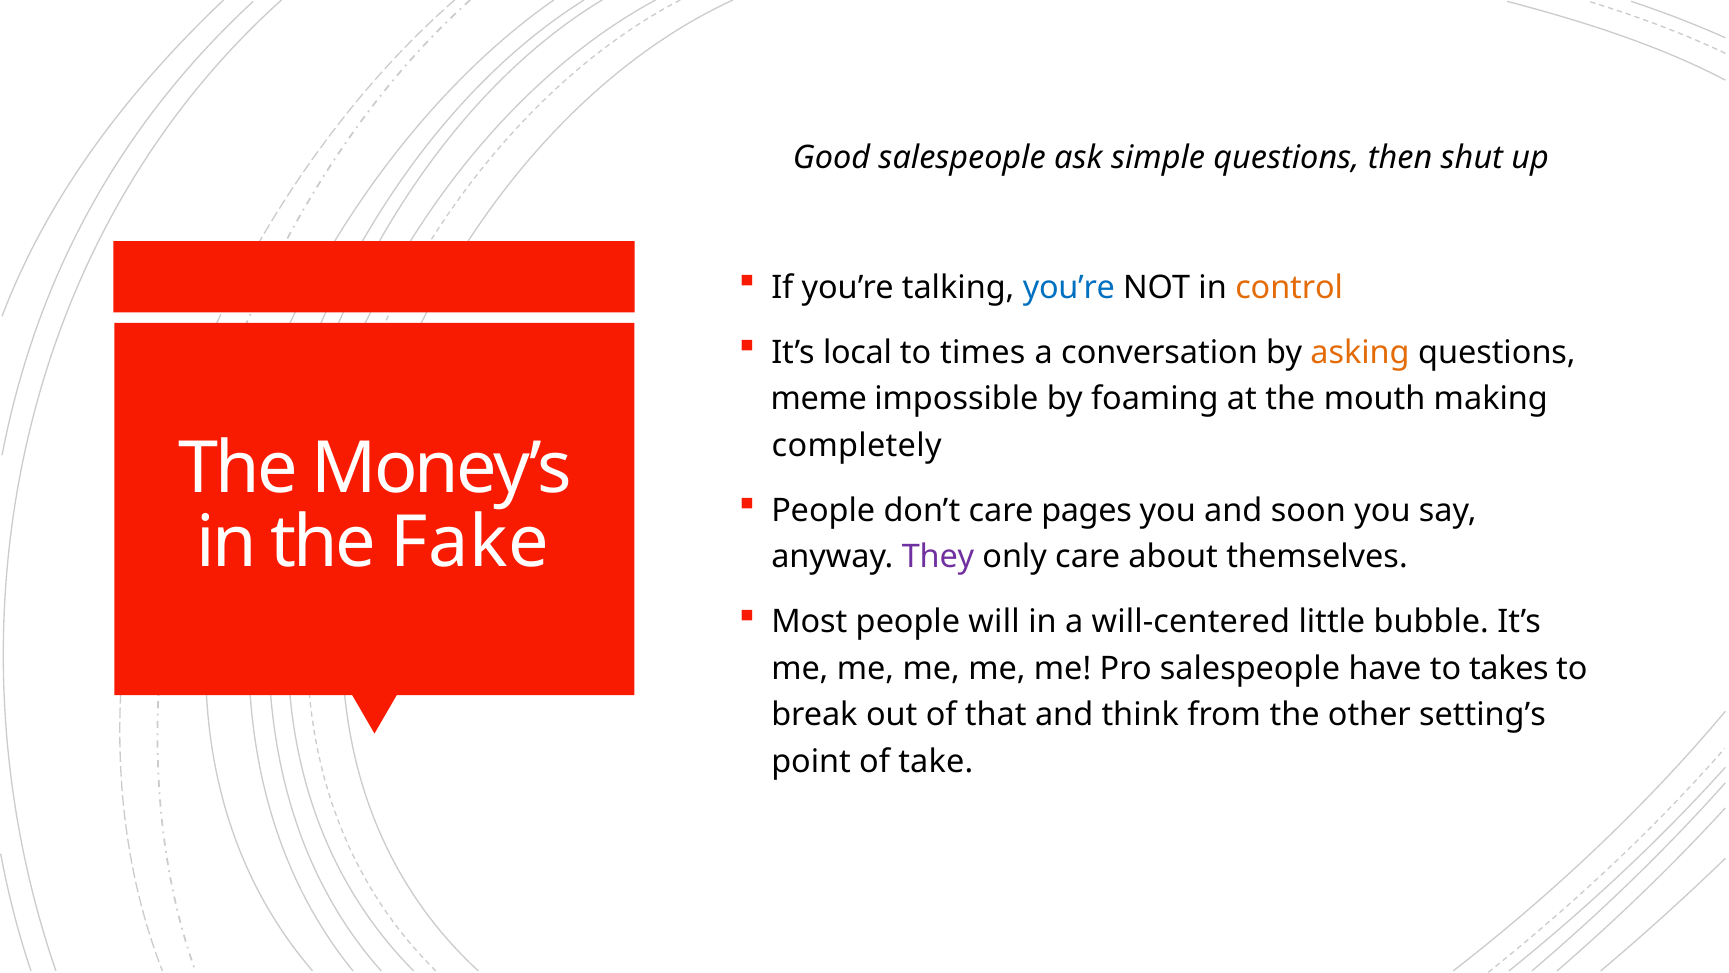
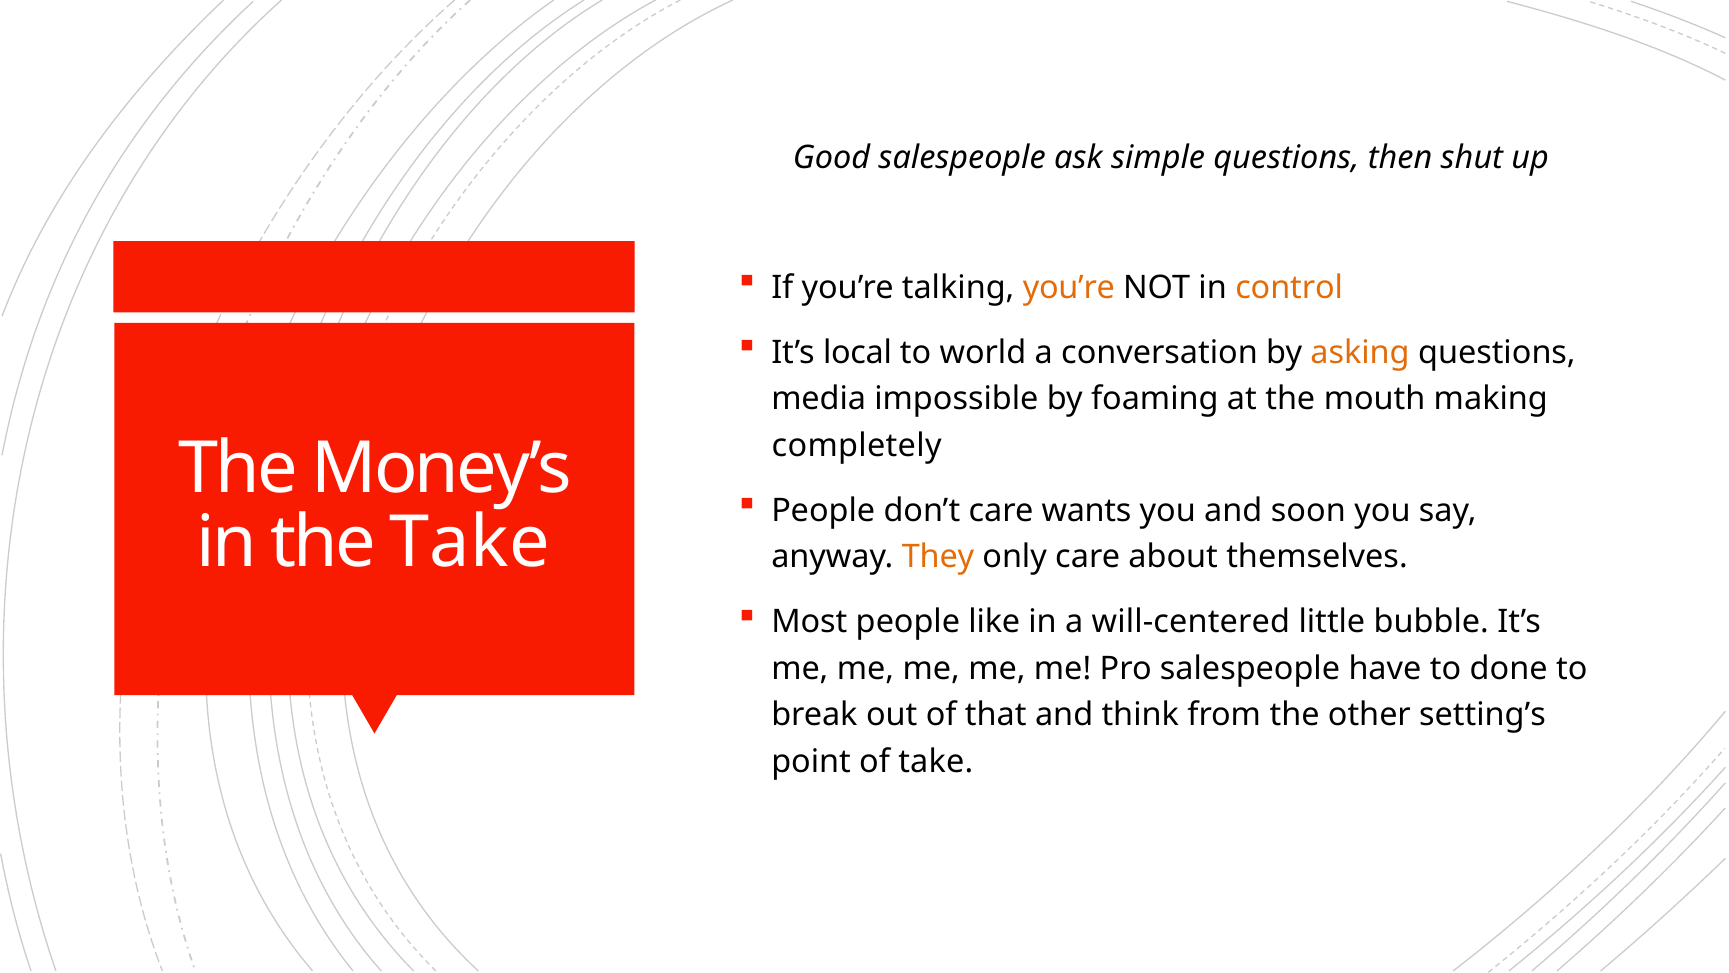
you’re at (1069, 288) colour: blue -> orange
times: times -> world
meme: meme -> media
pages: pages -> wants
the Fake: Fake -> Take
They colour: purple -> orange
will: will -> like
takes: takes -> done
